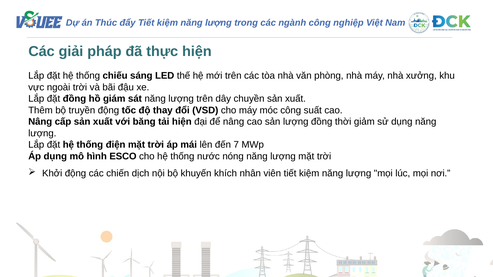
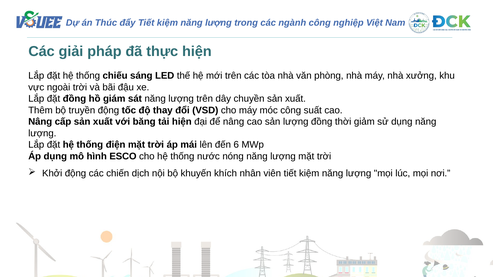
7: 7 -> 6
